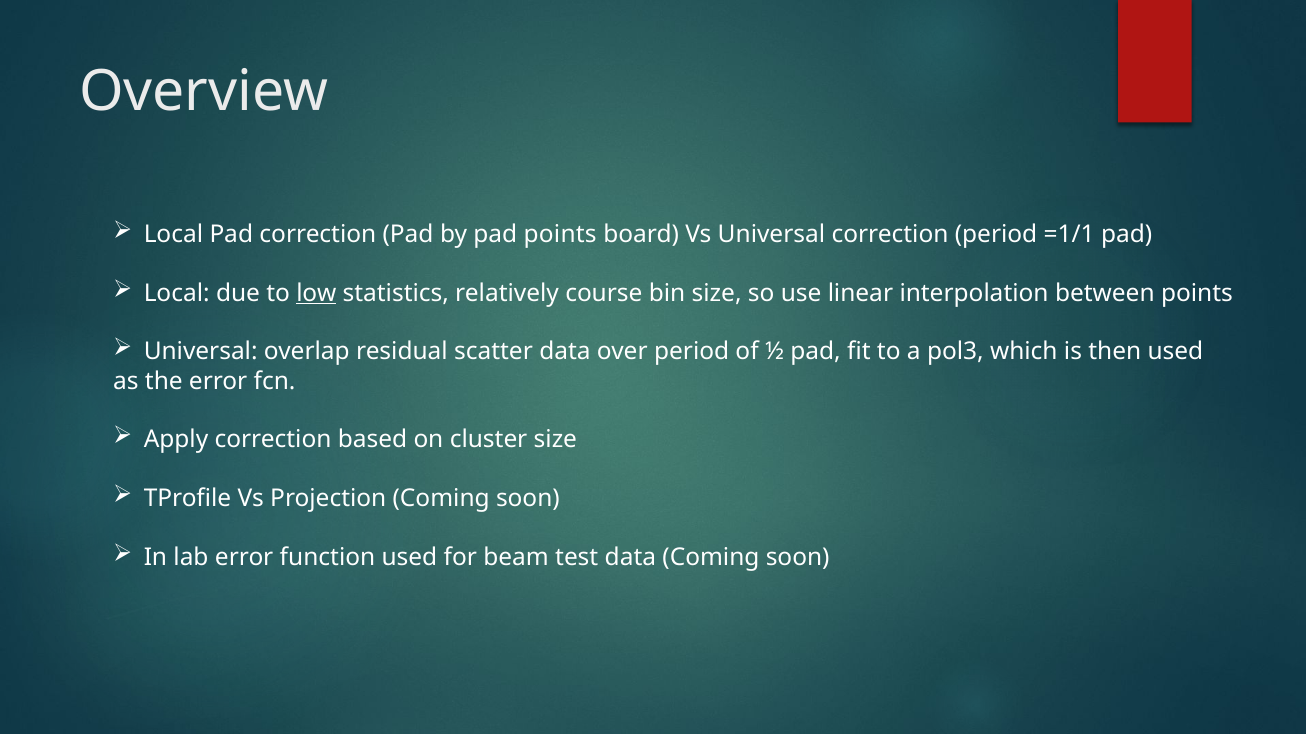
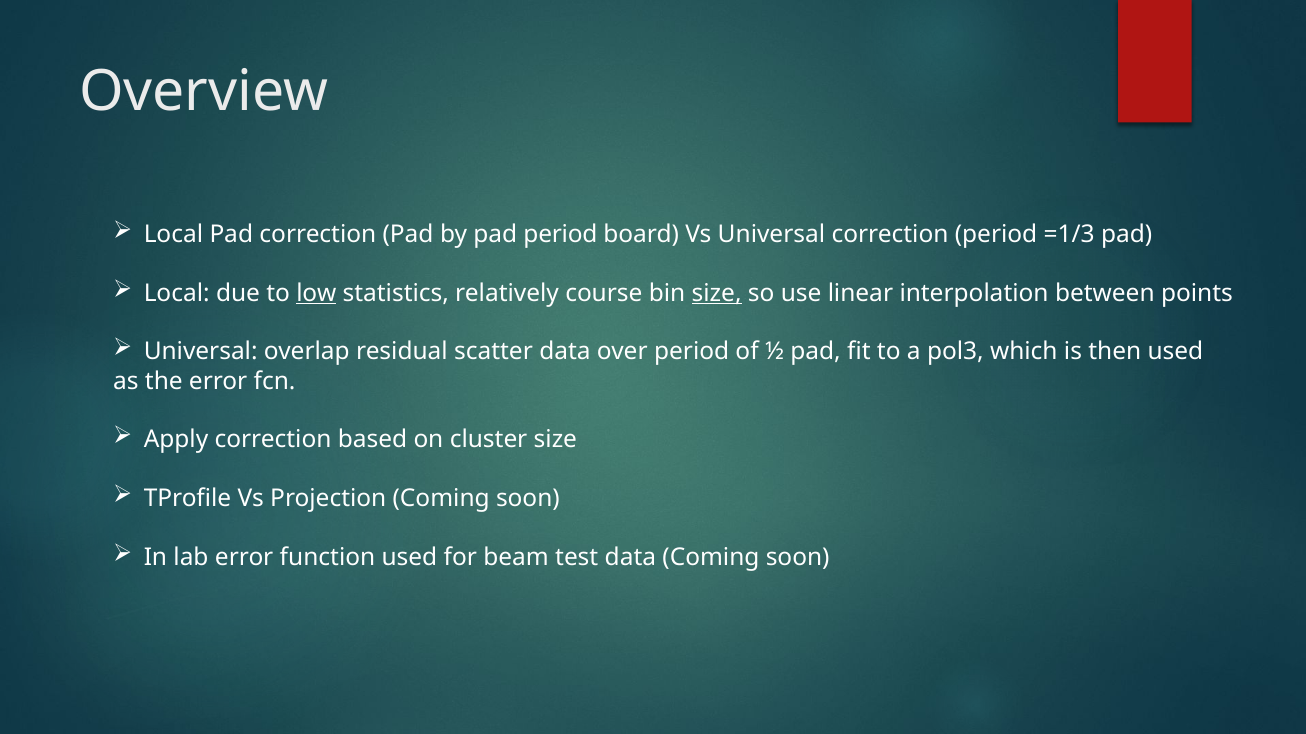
pad points: points -> period
=1/1: =1/1 -> =1/3
size at (717, 293) underline: none -> present
